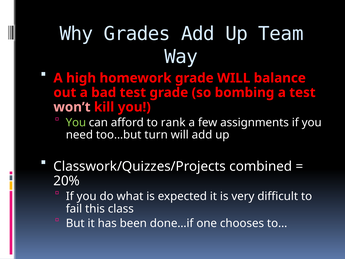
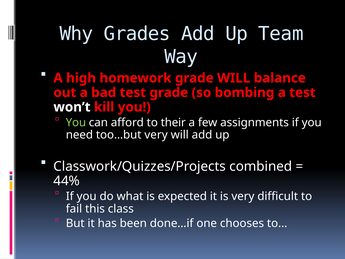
won’t colour: pink -> white
rank: rank -> their
too…but turn: turn -> very
20%: 20% -> 44%
